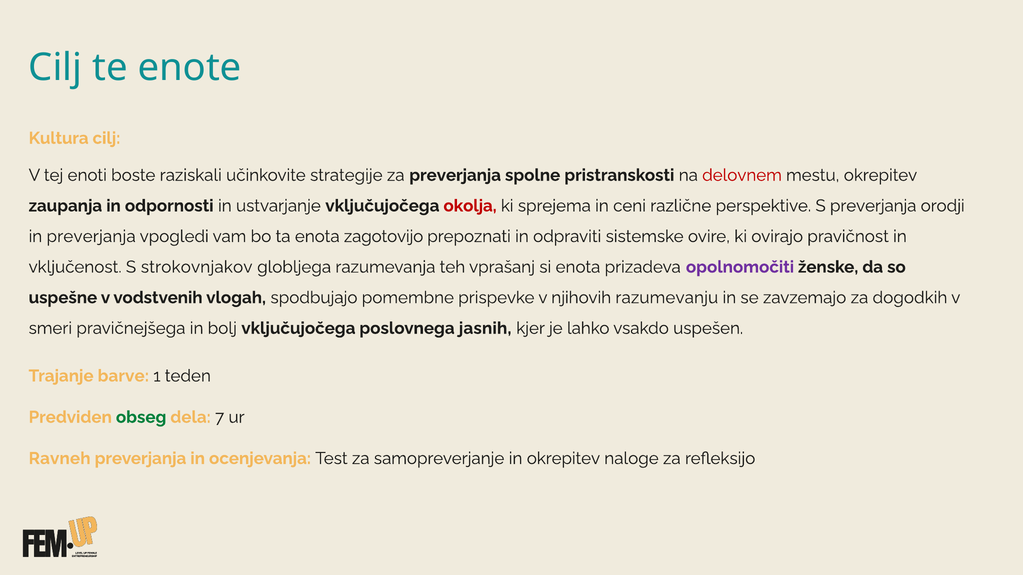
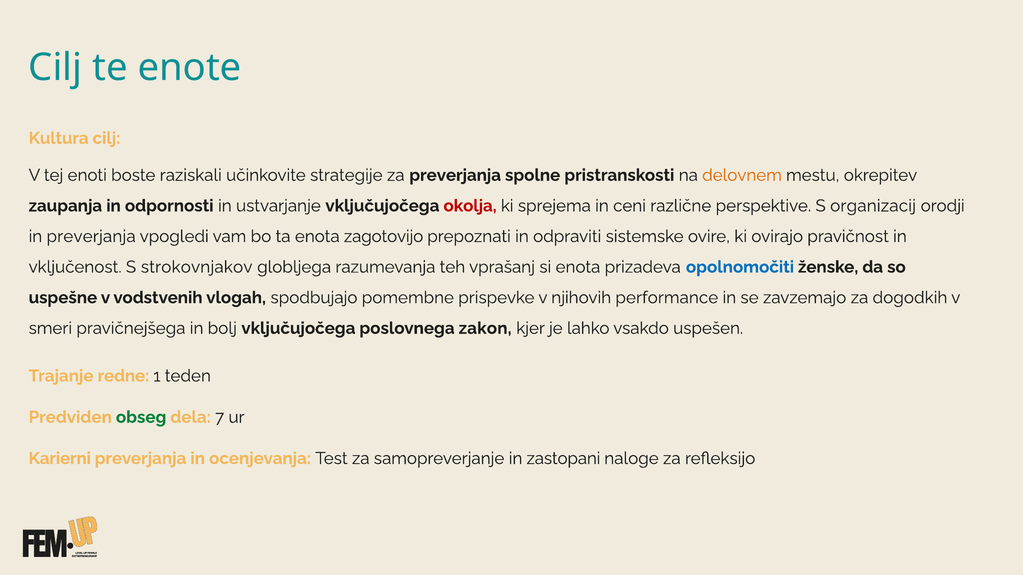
delovnem colour: red -> orange
S preverjanja: preverjanja -> organizacij
opolnomočiti colour: purple -> blue
razumevanju: razumevanju -> performance
jasnih: jasnih -> zakon
barve: barve -> redne
Ravneh: Ravneh -> Karierni
in okrepitev: okrepitev -> zastopani
